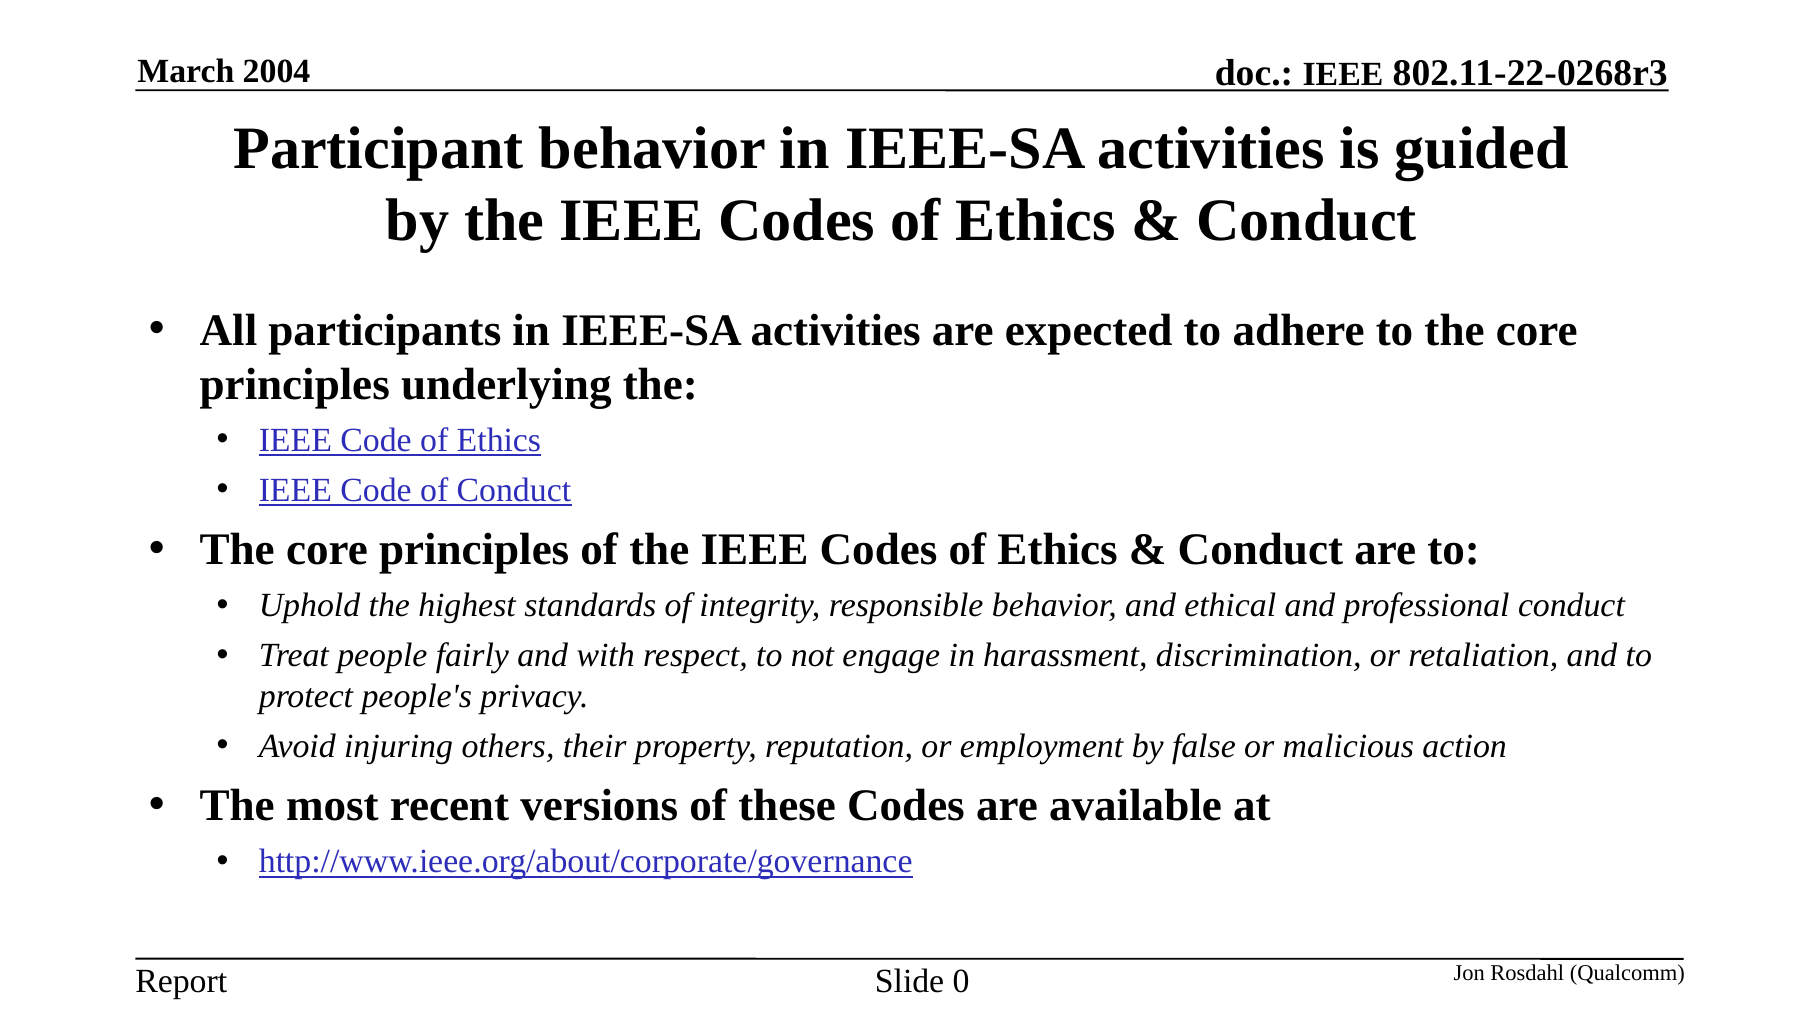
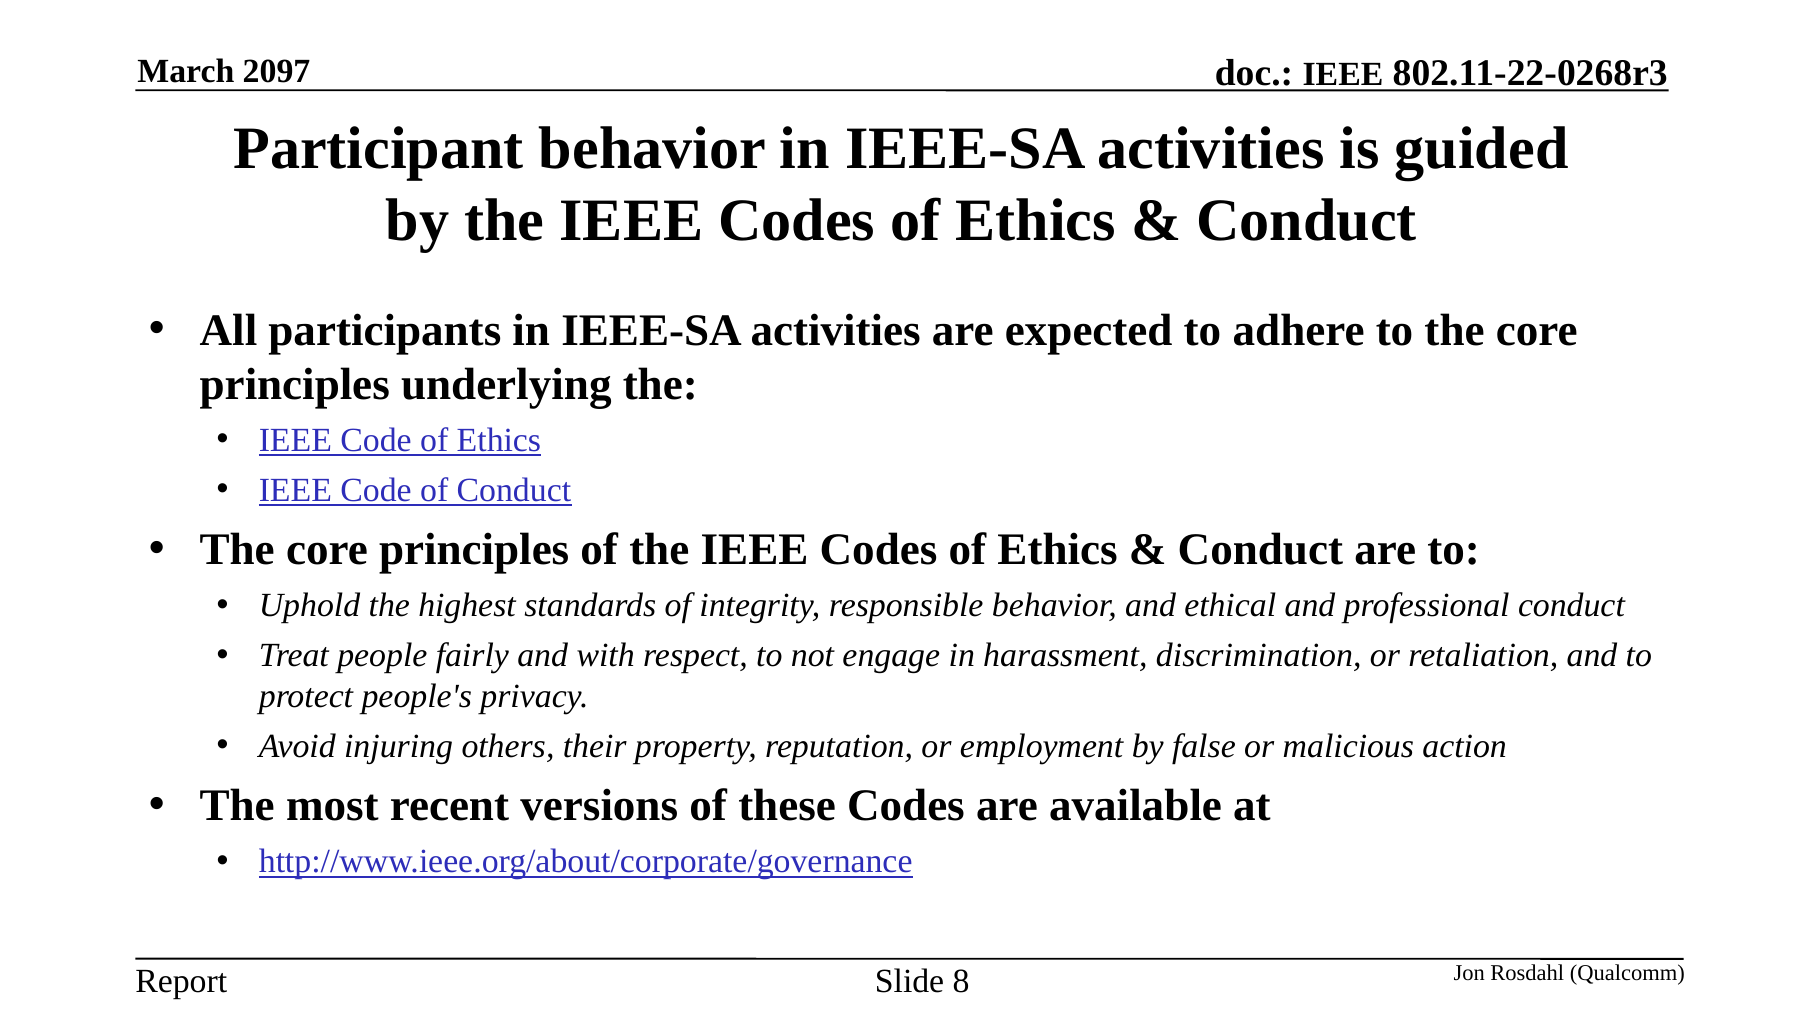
2004: 2004 -> 2097
0: 0 -> 8
